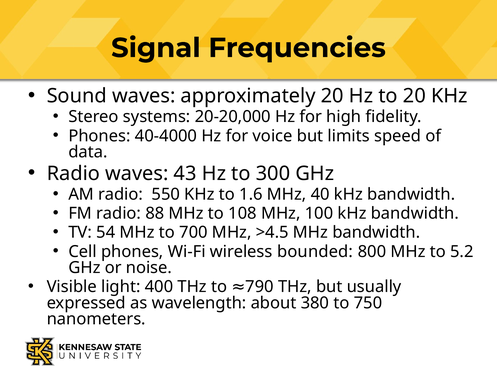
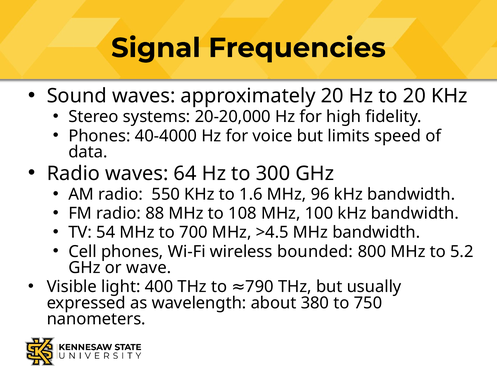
43: 43 -> 64
40: 40 -> 96
noise: noise -> wave
